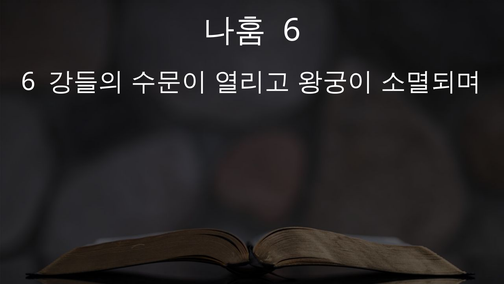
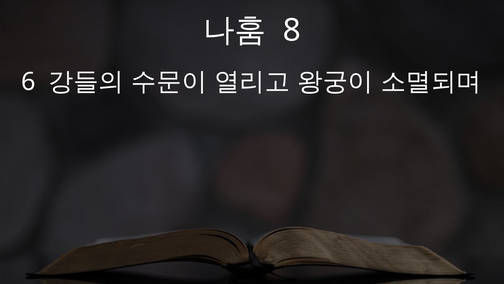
6 at (292, 30): 6 -> 8
